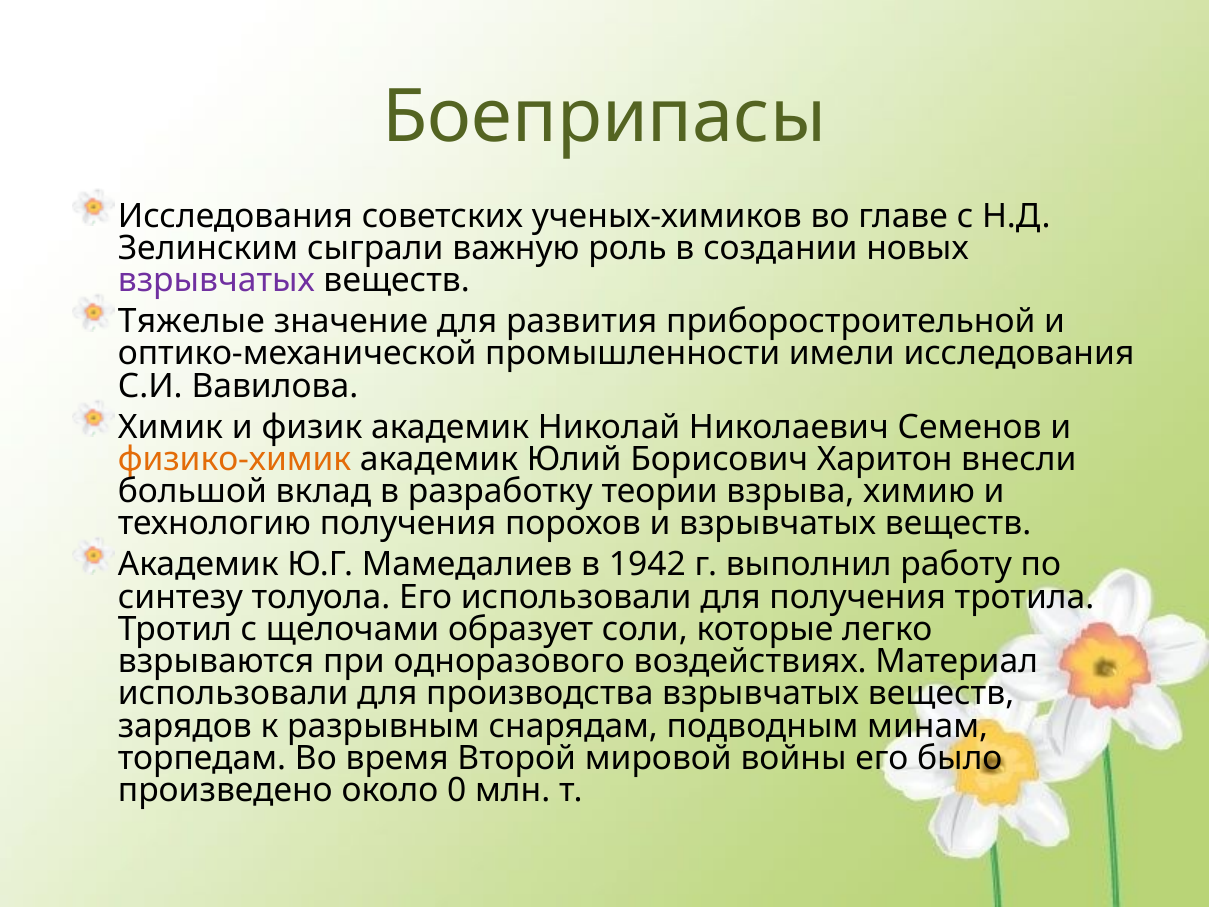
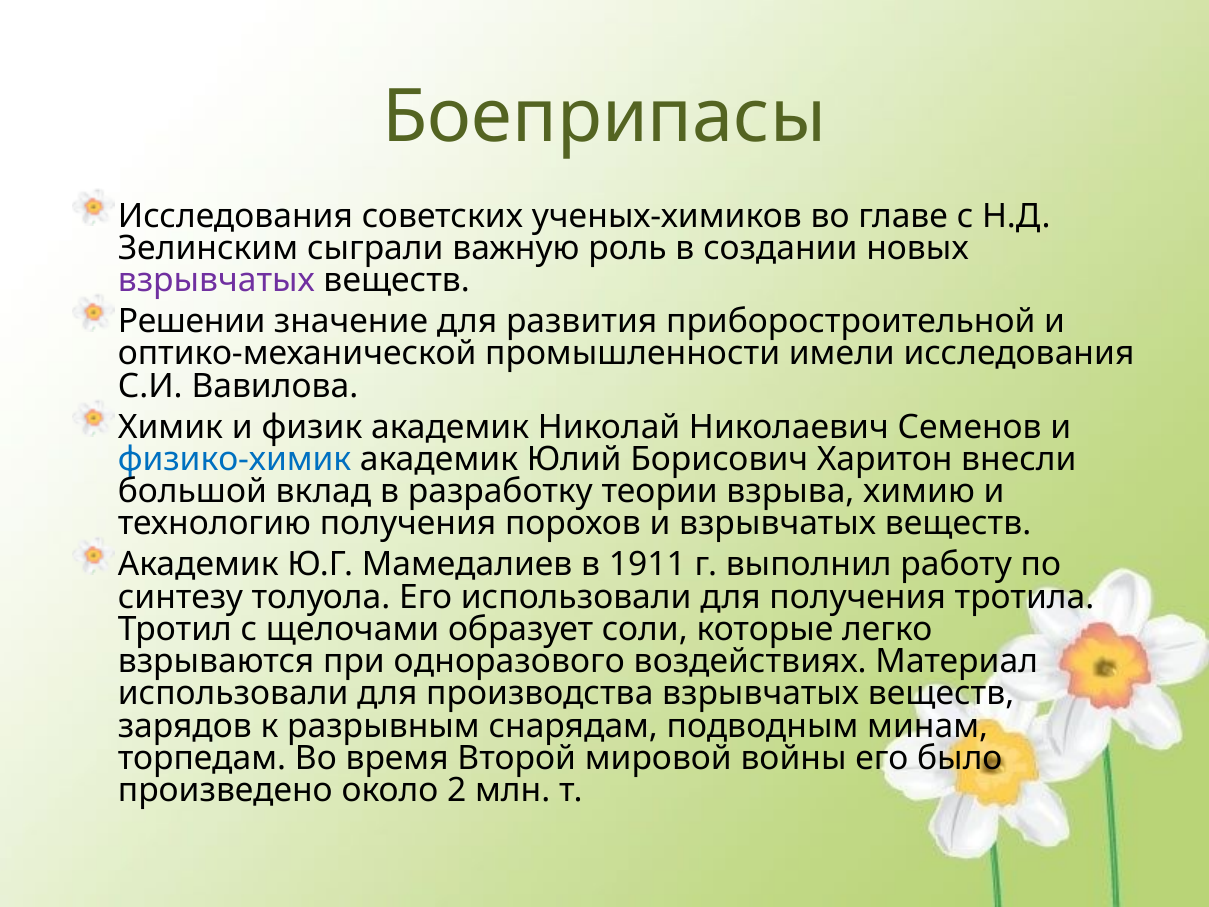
Тяжелые: Тяжелые -> Решении
физико-химик colour: orange -> blue
1942: 1942 -> 1911
0: 0 -> 2
